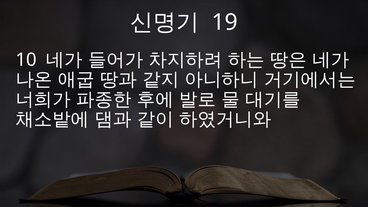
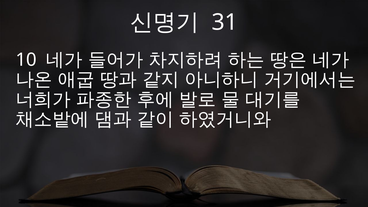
19: 19 -> 31
